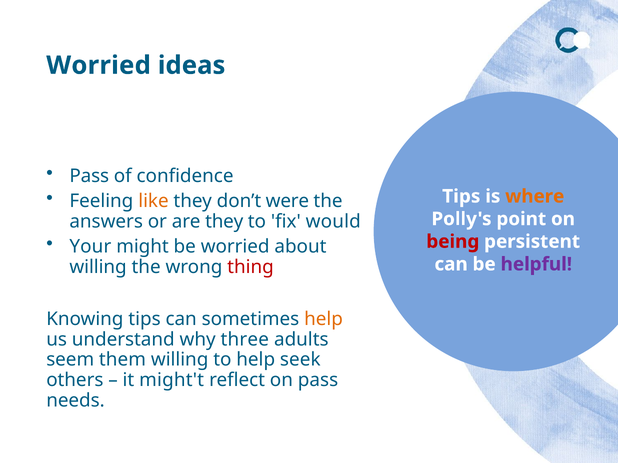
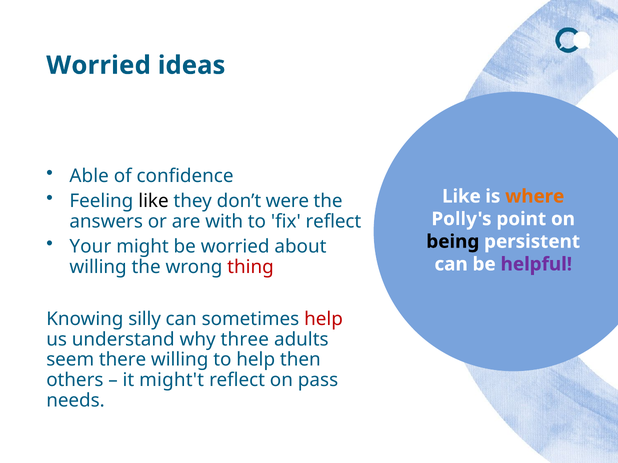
Pass at (89, 176): Pass -> Able
like at (153, 201) colour: orange -> black
Tips at (461, 197): Tips -> Like
are they: they -> with
fix would: would -> reflect
being colour: red -> black
Knowing tips: tips -> silly
help at (324, 319) colour: orange -> red
them: them -> there
seek: seek -> then
